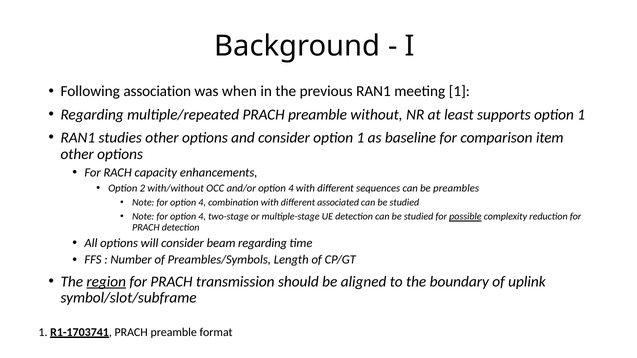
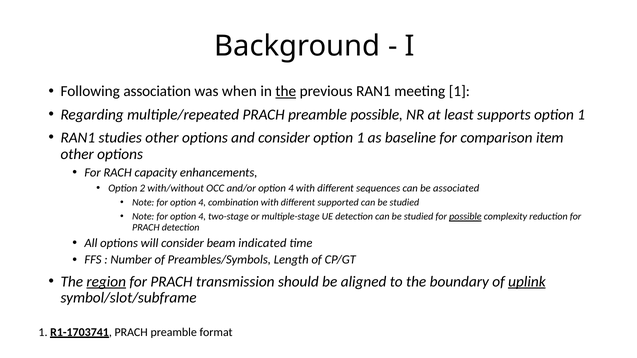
the at (286, 91) underline: none -> present
preamble without: without -> possible
preambles: preambles -> associated
associated: associated -> supported
beam regarding: regarding -> indicated
uplink underline: none -> present
